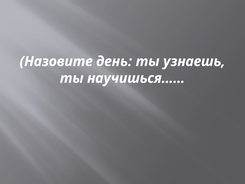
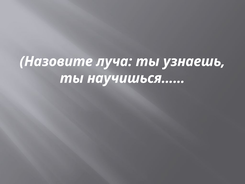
день: день -> луча
